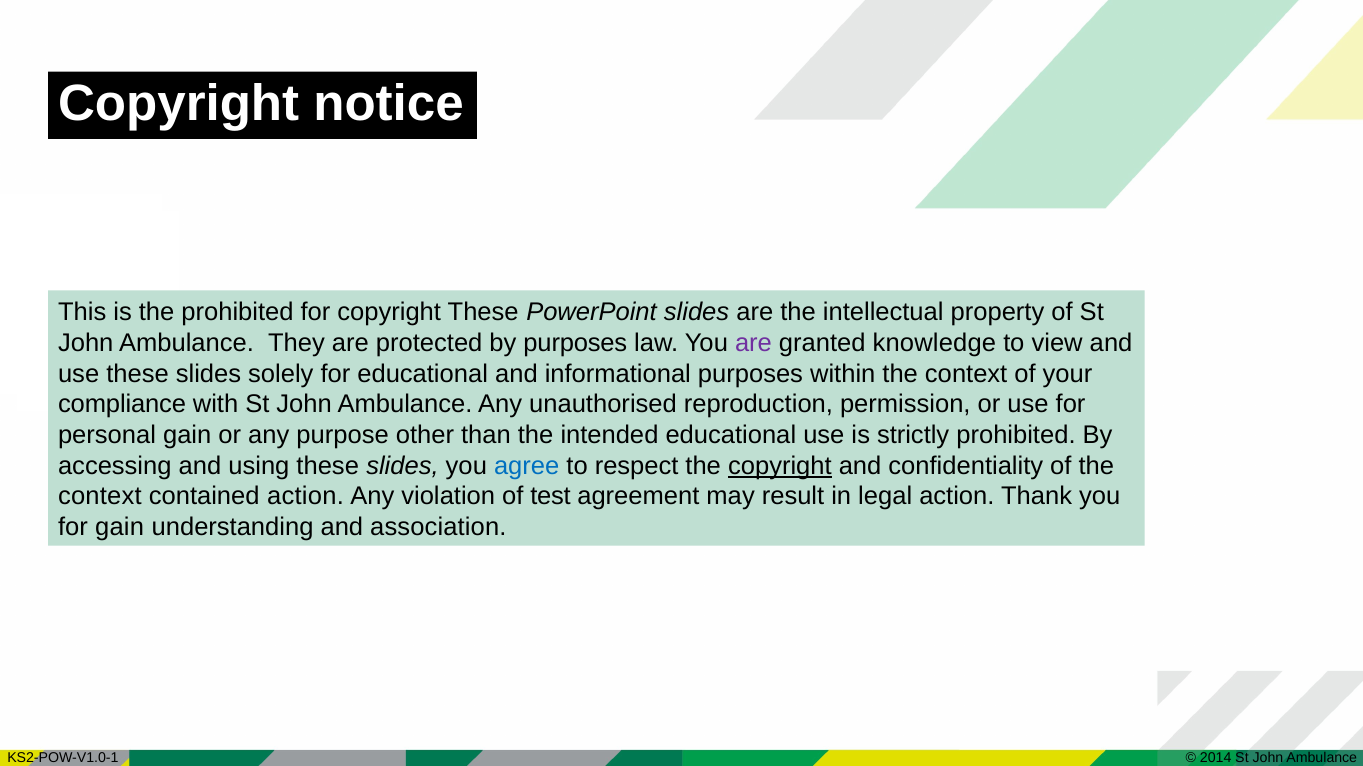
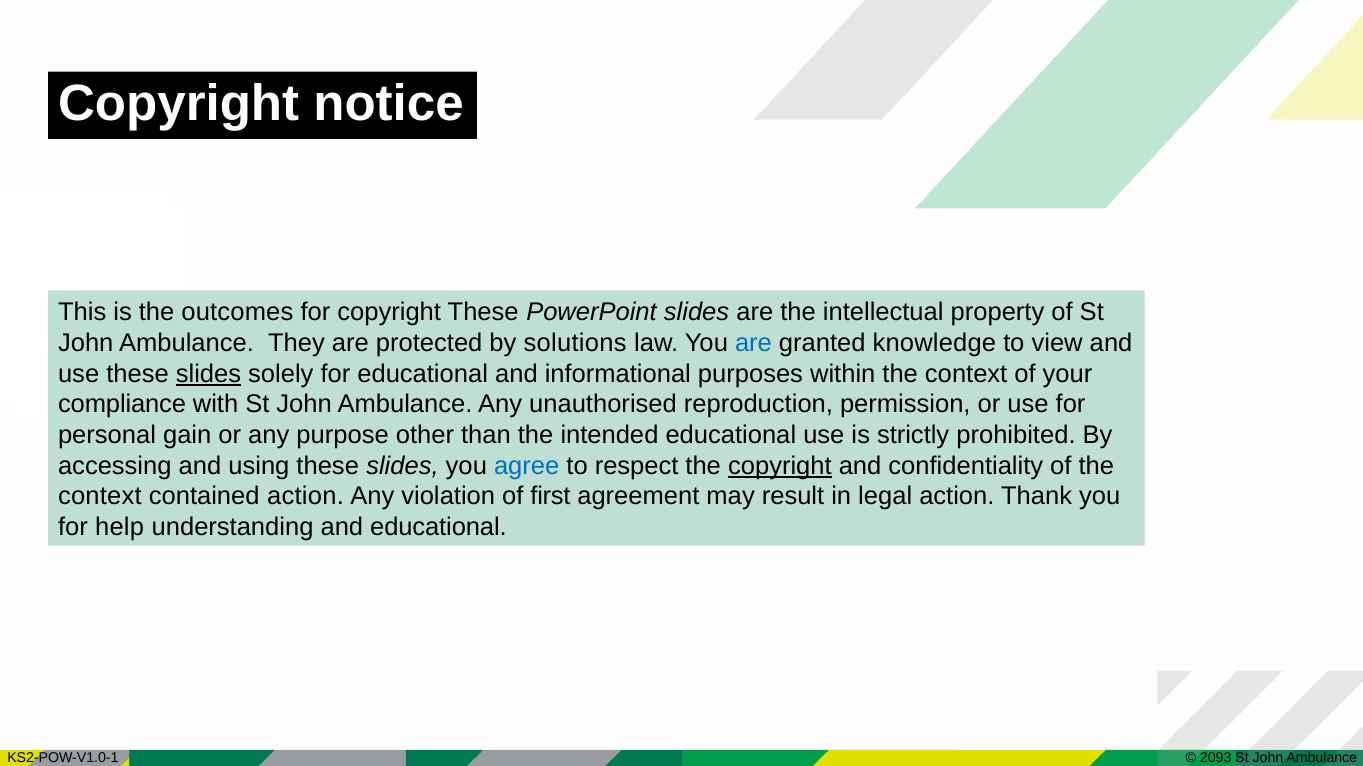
the prohibited: prohibited -> outcomes
by purposes: purposes -> solutions
are at (753, 344) colour: purple -> blue
slides at (208, 374) underline: none -> present
test: test -> first
for gain: gain -> help
and association: association -> educational
2014: 2014 -> 2093
